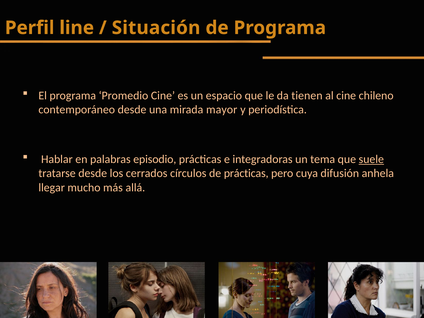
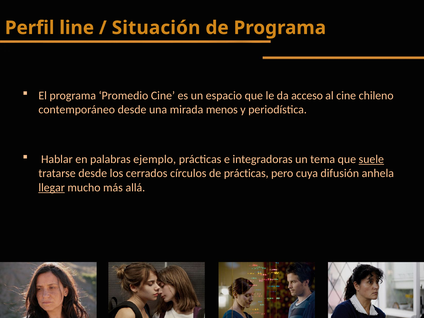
tienen: tienen -> acceso
mayor: mayor -> menos
episodio: episodio -> ejemplo
llegar underline: none -> present
